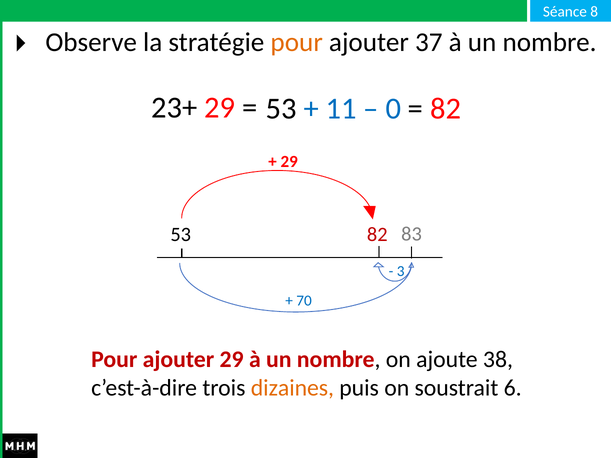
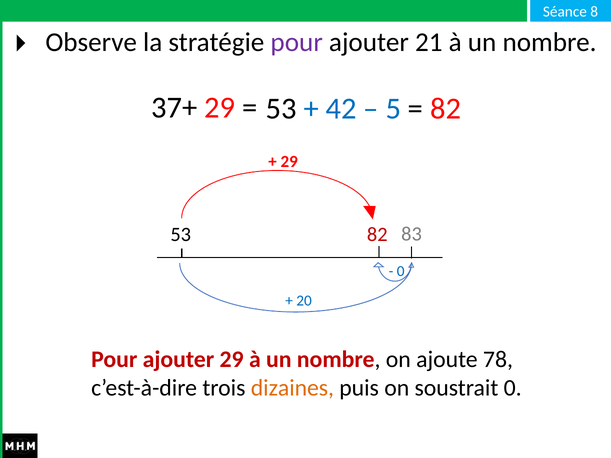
pour at (297, 42) colour: orange -> purple
37: 37 -> 21
23+: 23+ -> 37+
11: 11 -> 42
0: 0 -> 5
3 at (401, 271): 3 -> 0
70: 70 -> 20
38: 38 -> 78
soustrait 6: 6 -> 0
